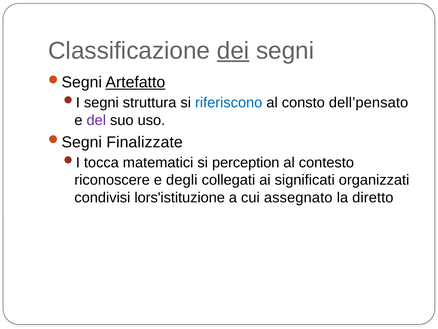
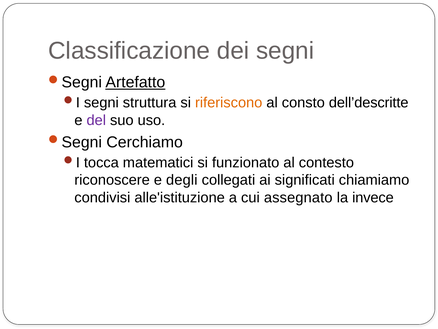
dei underline: present -> none
riferiscono colour: blue -> orange
dell’pensato: dell’pensato -> dell’descritte
Finalizzate: Finalizzate -> Cerchiamo
perception: perception -> funzionato
organizzati: organizzati -> chiamiamo
lors'istituzione: lors'istituzione -> alle'istituzione
diretto: diretto -> invece
